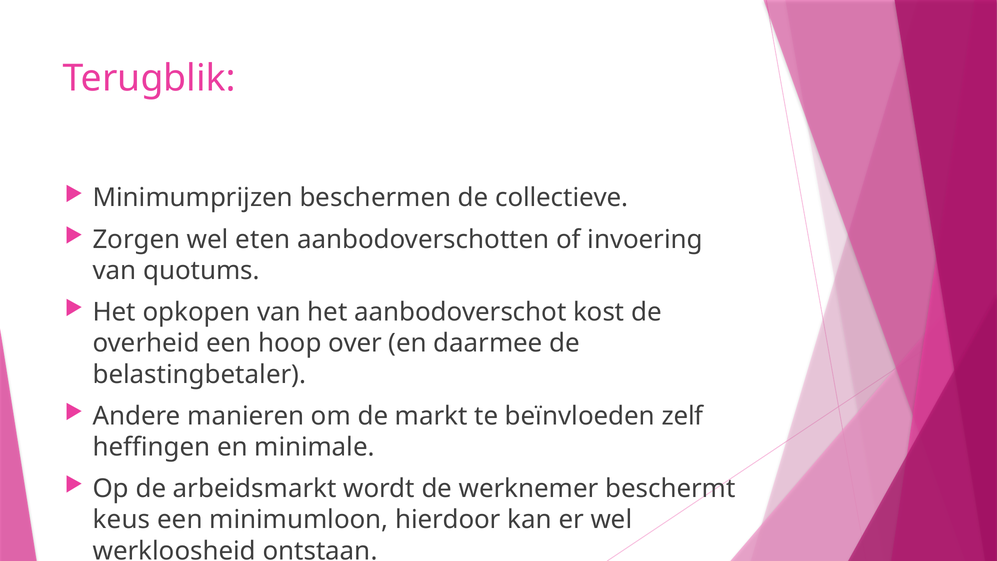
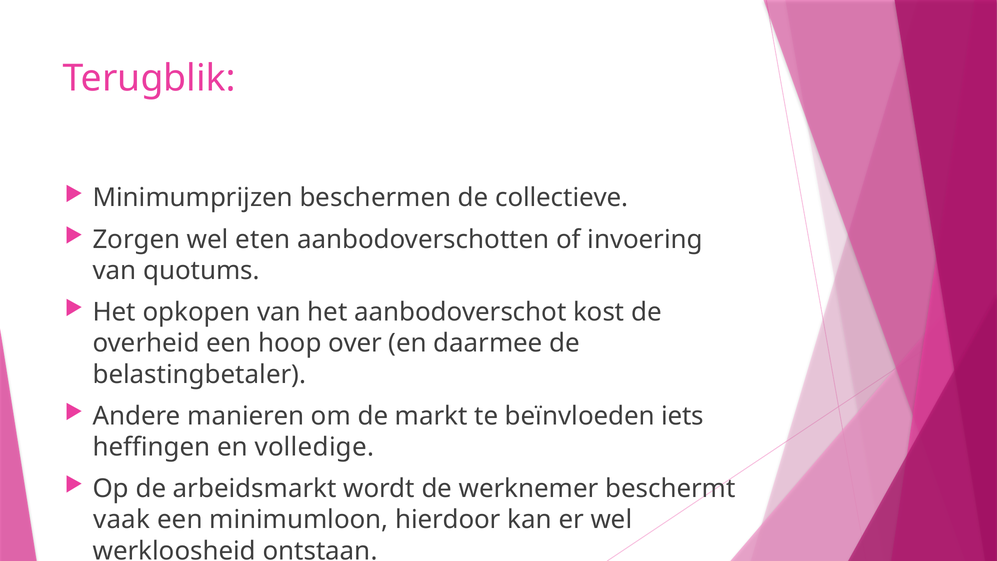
zelf: zelf -> iets
minimale: minimale -> volledige
keus: keus -> vaak
